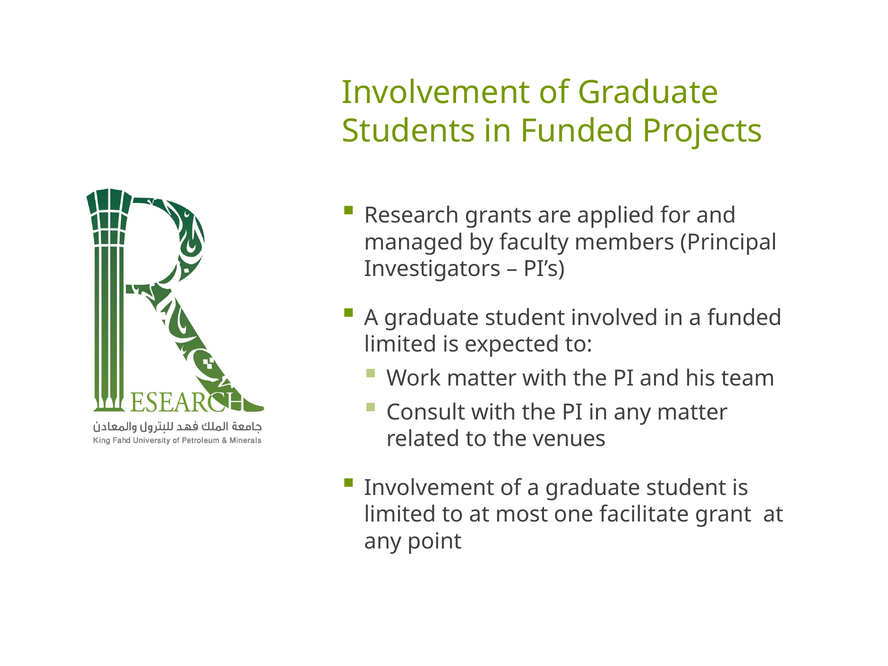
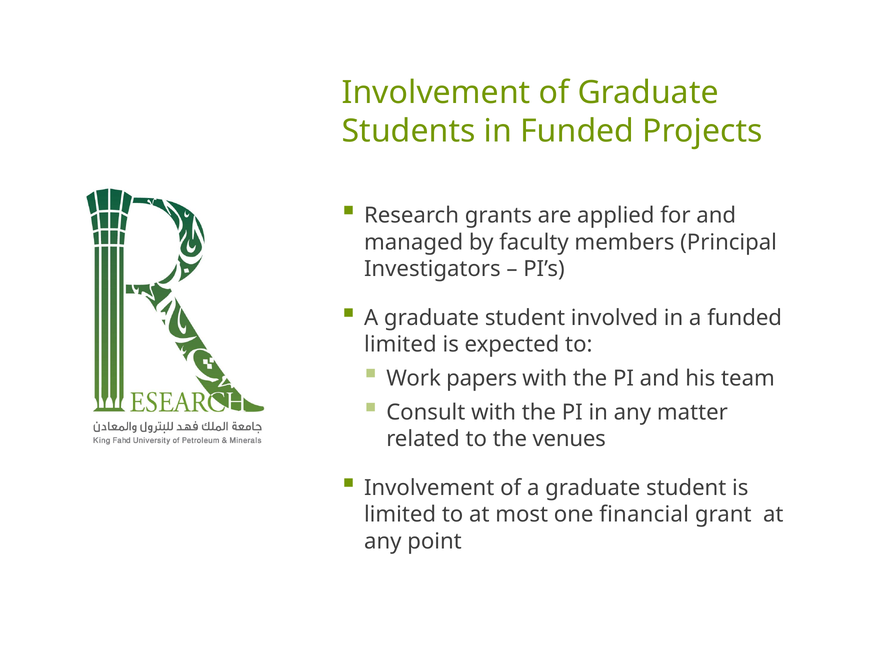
Work matter: matter -> papers
facilitate: facilitate -> financial
